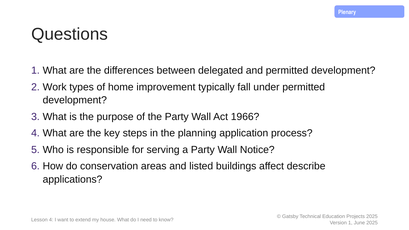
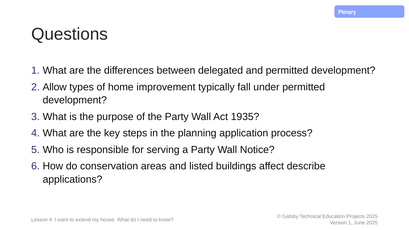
Work: Work -> Allow
1966: 1966 -> 1935
